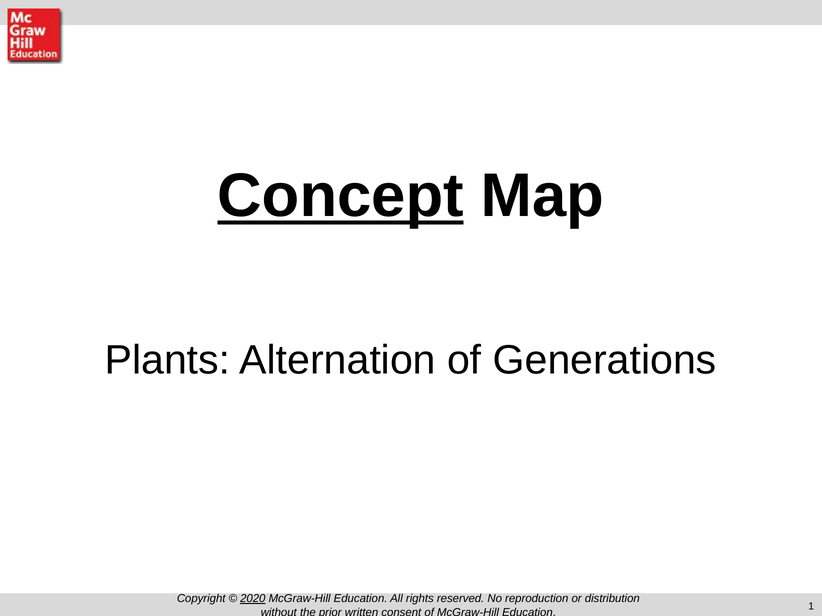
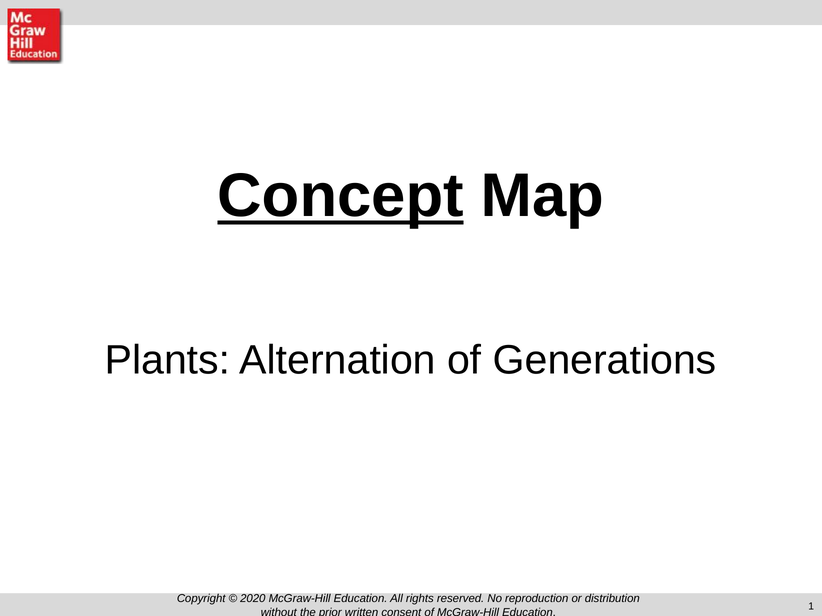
2020 underline: present -> none
